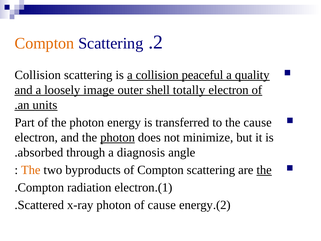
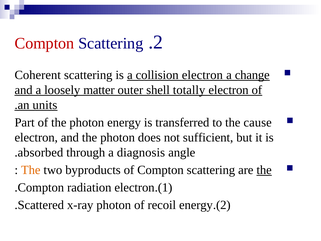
Compton at (44, 43) colour: orange -> red
Collision at (38, 75): Collision -> Coherent
collision peaceful: peaceful -> electron
quality: quality -> change
image: image -> matter
photon at (118, 137) underline: present -> none
minimize: minimize -> sufficient
of cause: cause -> recoil
